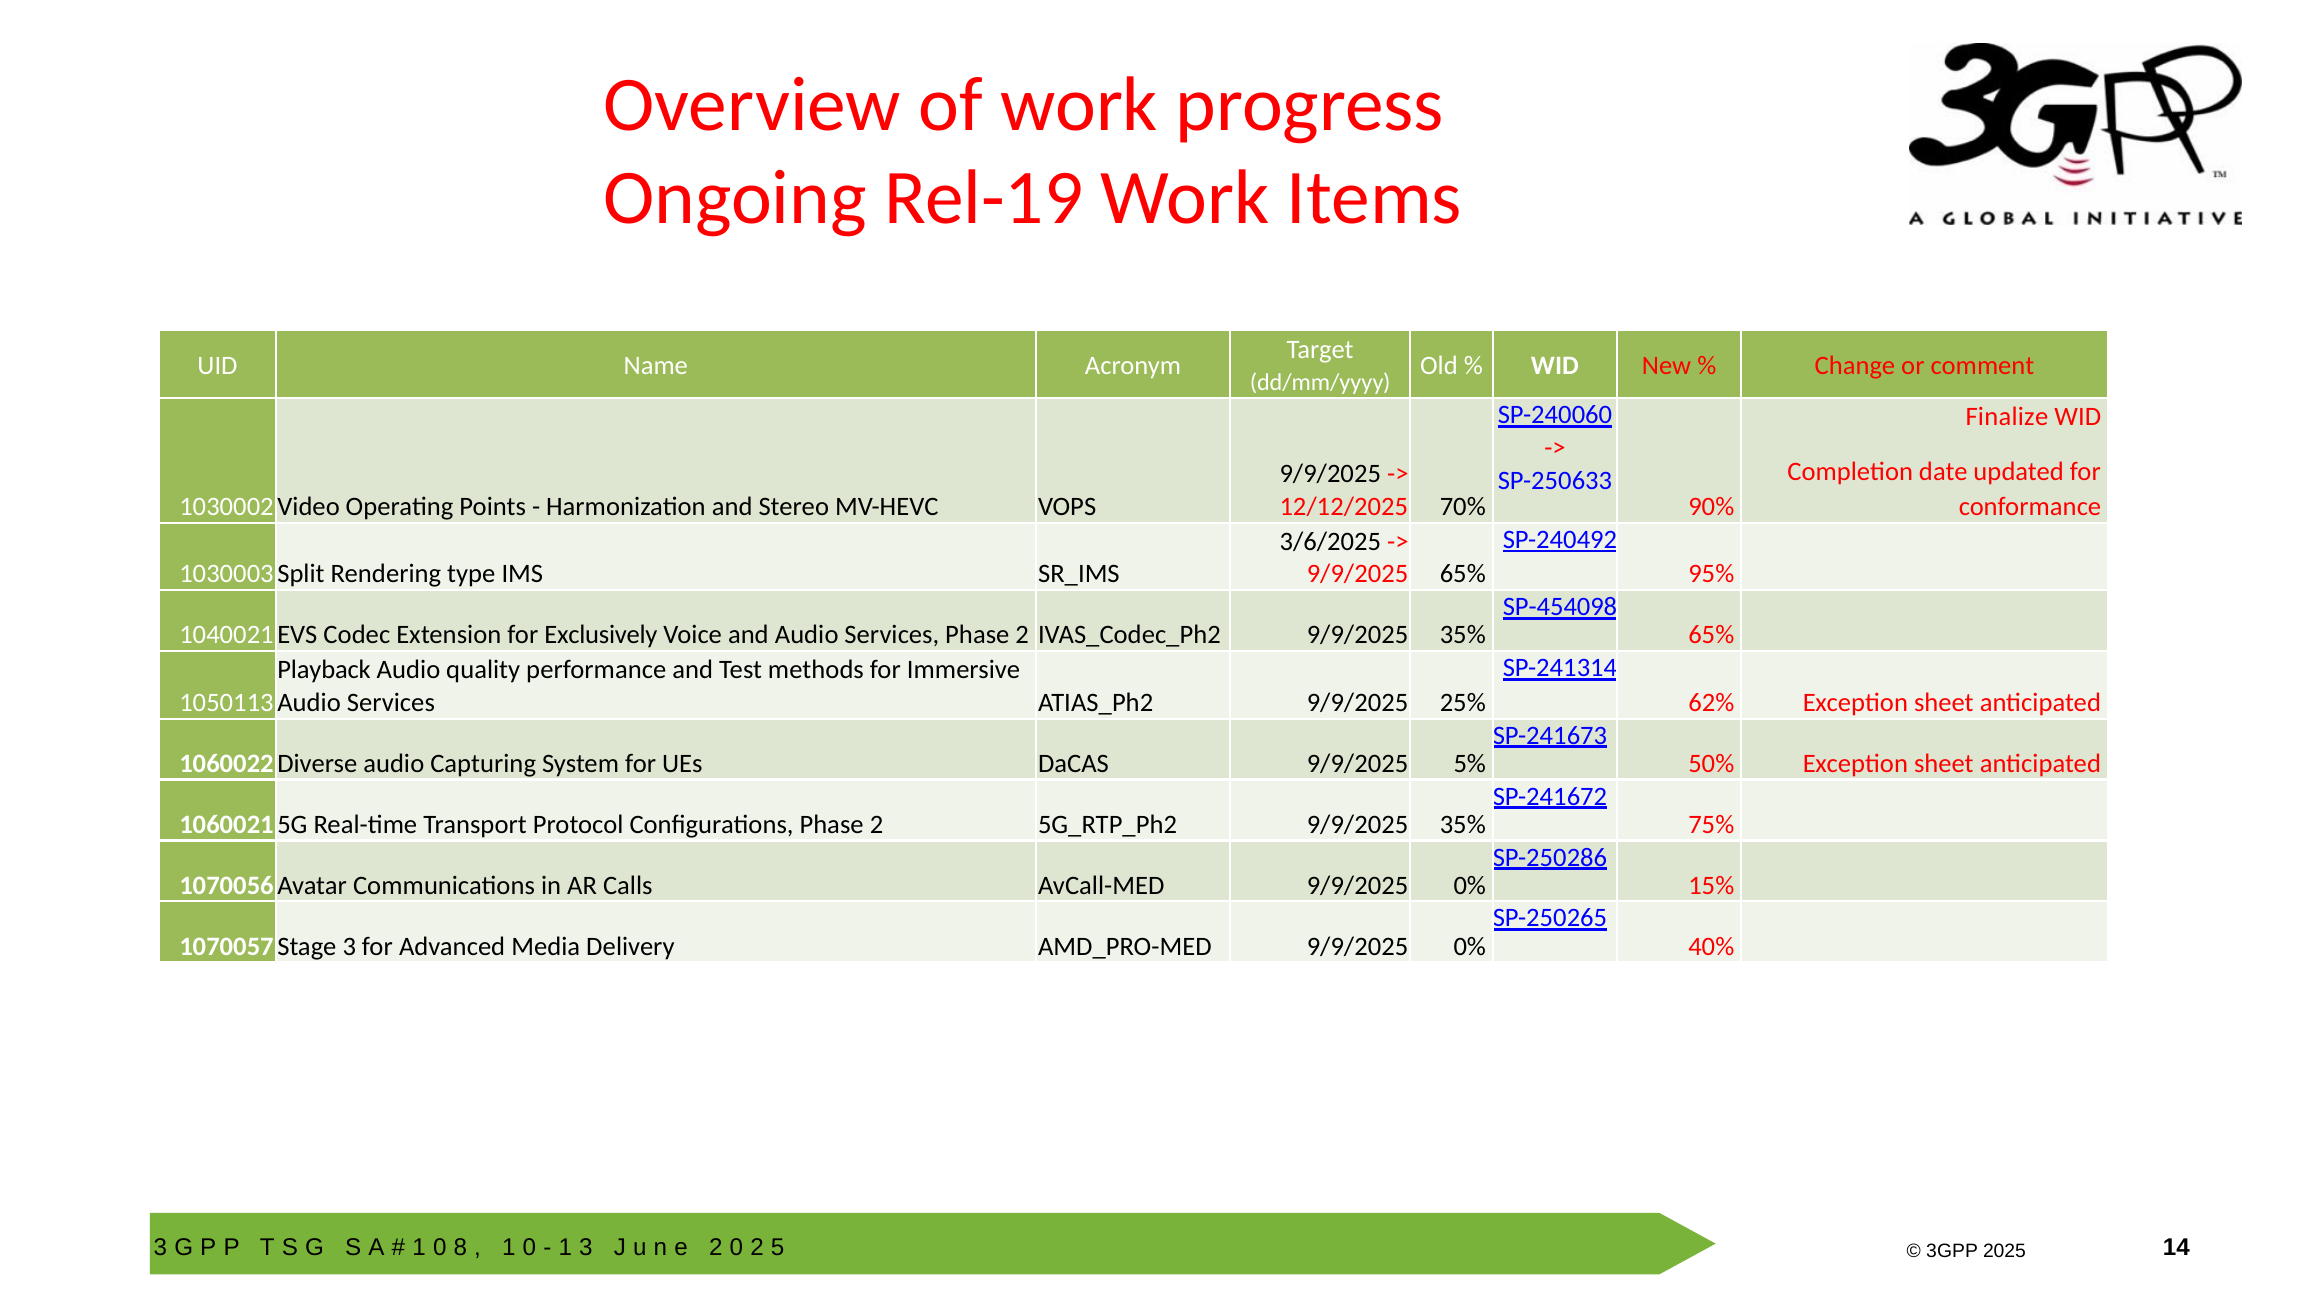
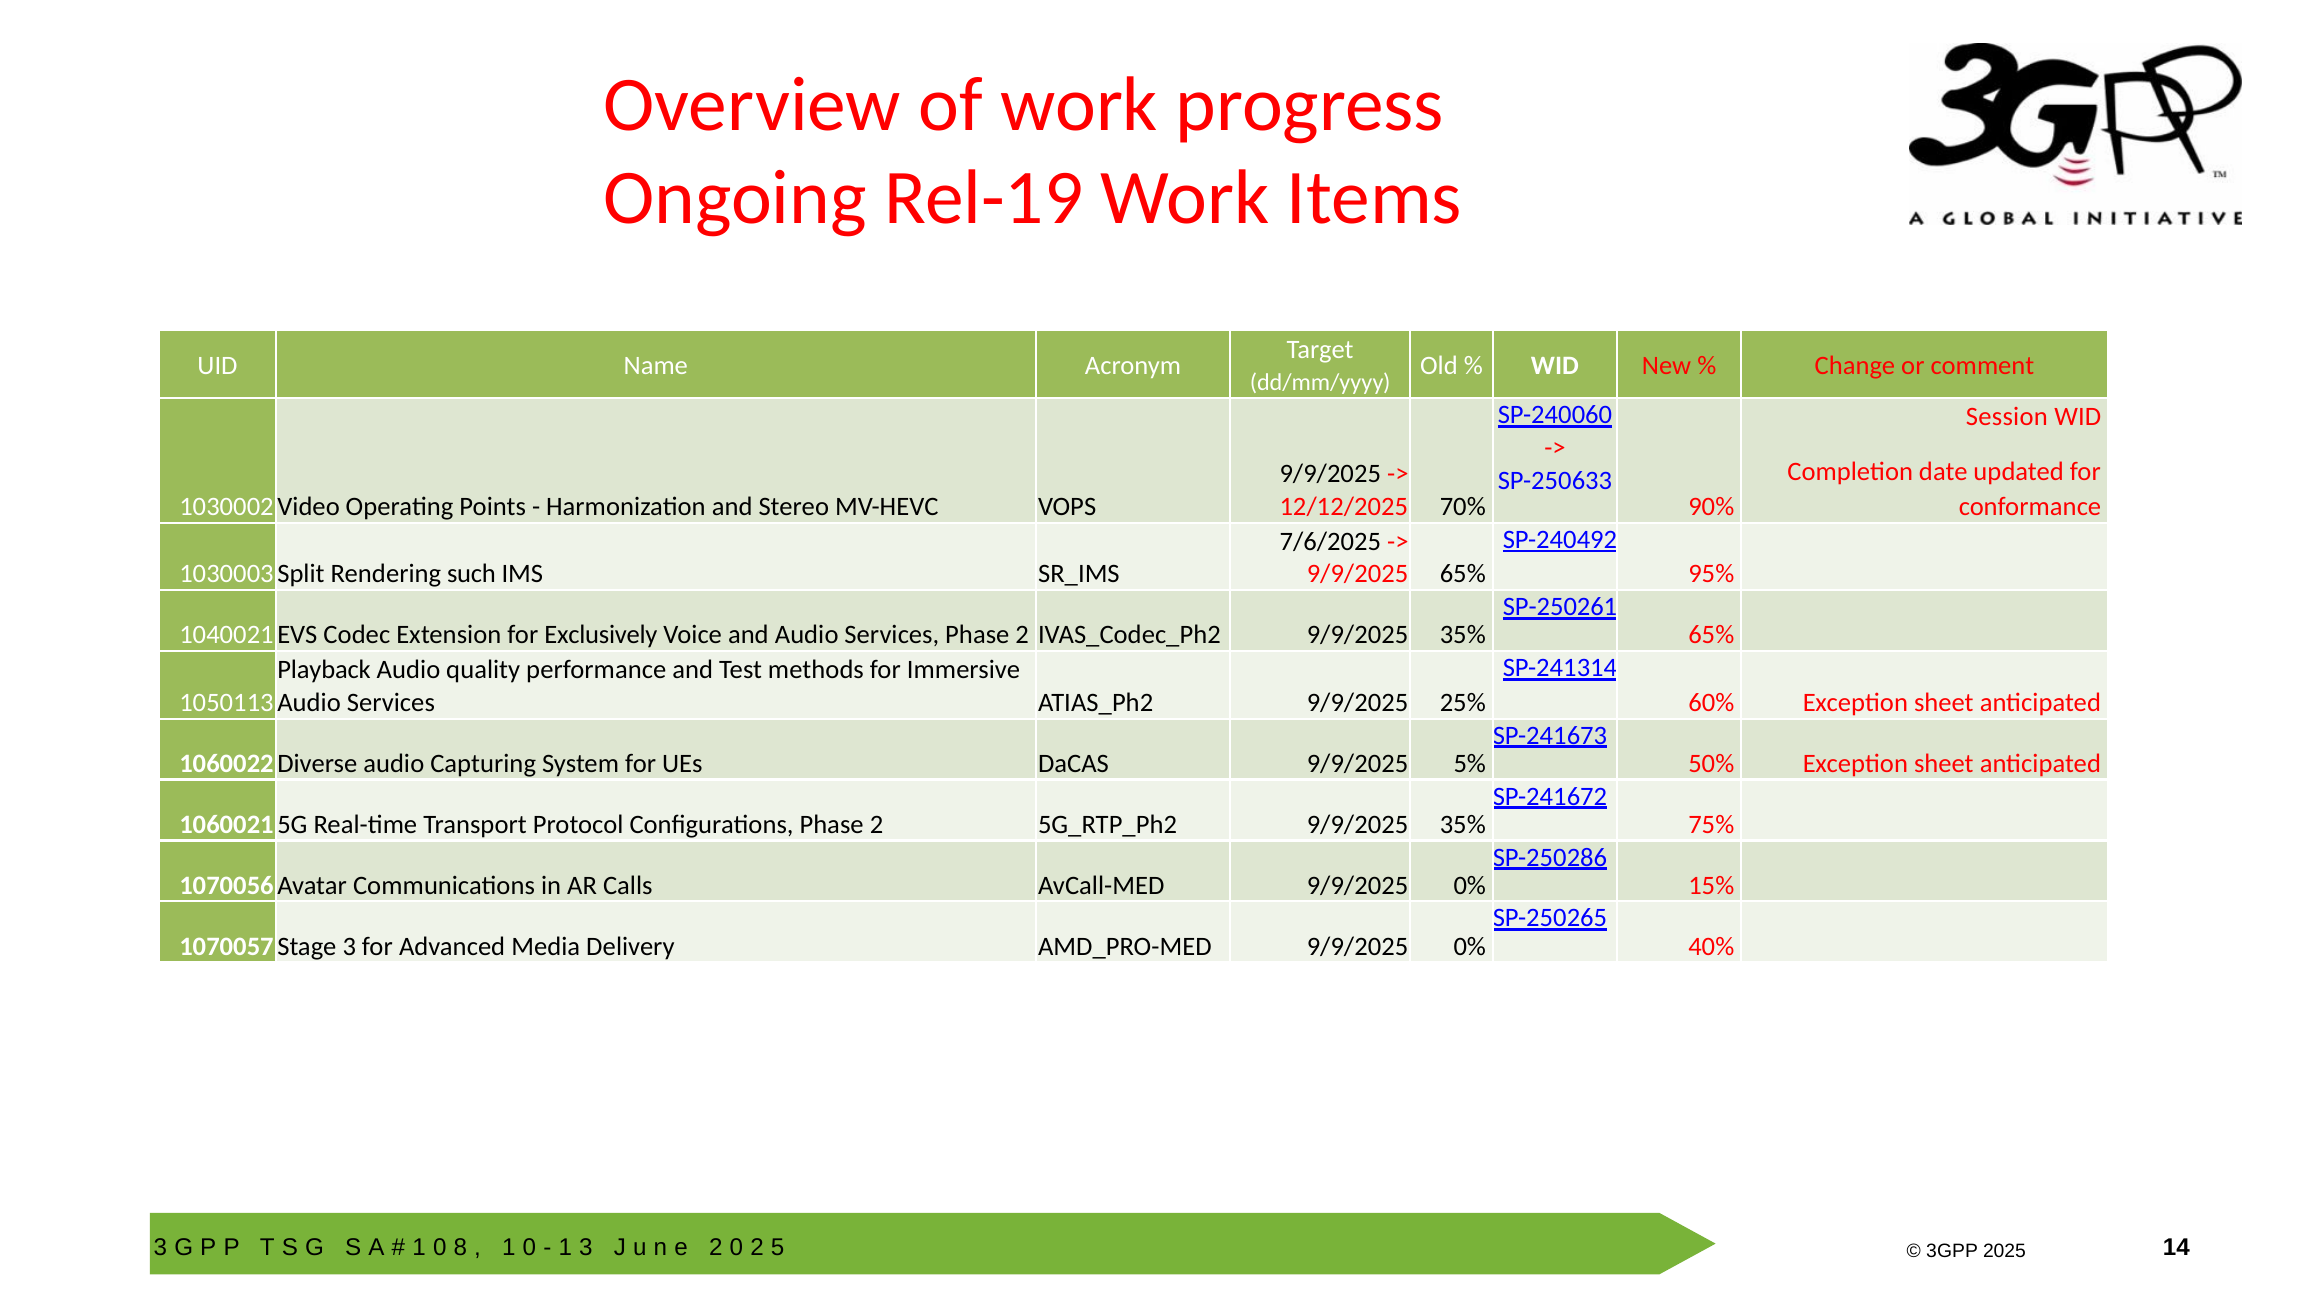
Finalize: Finalize -> Session
3/6/2025: 3/6/2025 -> 7/6/2025
type: type -> such
SP-454098: SP-454098 -> SP-250261
62%: 62% -> 60%
